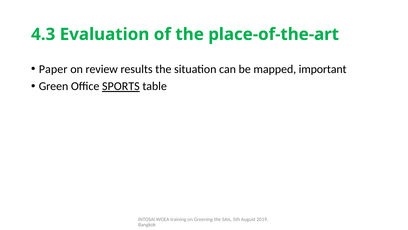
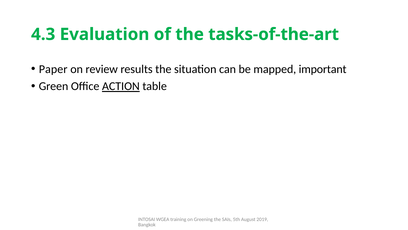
place-of-the-art: place-of-the-art -> tasks-of-the-art
SPORTS: SPORTS -> ACTION
